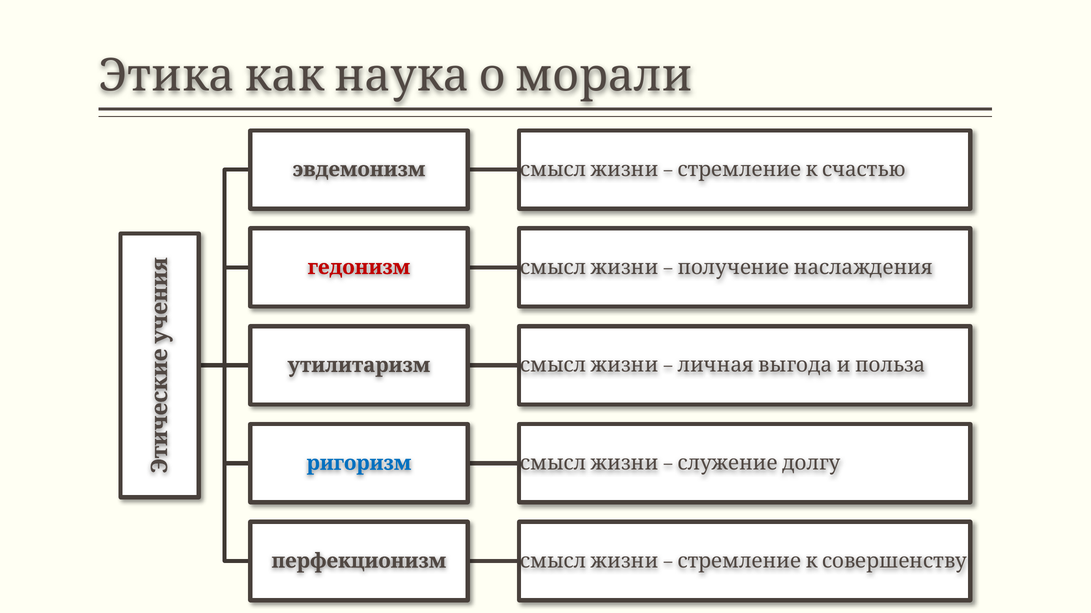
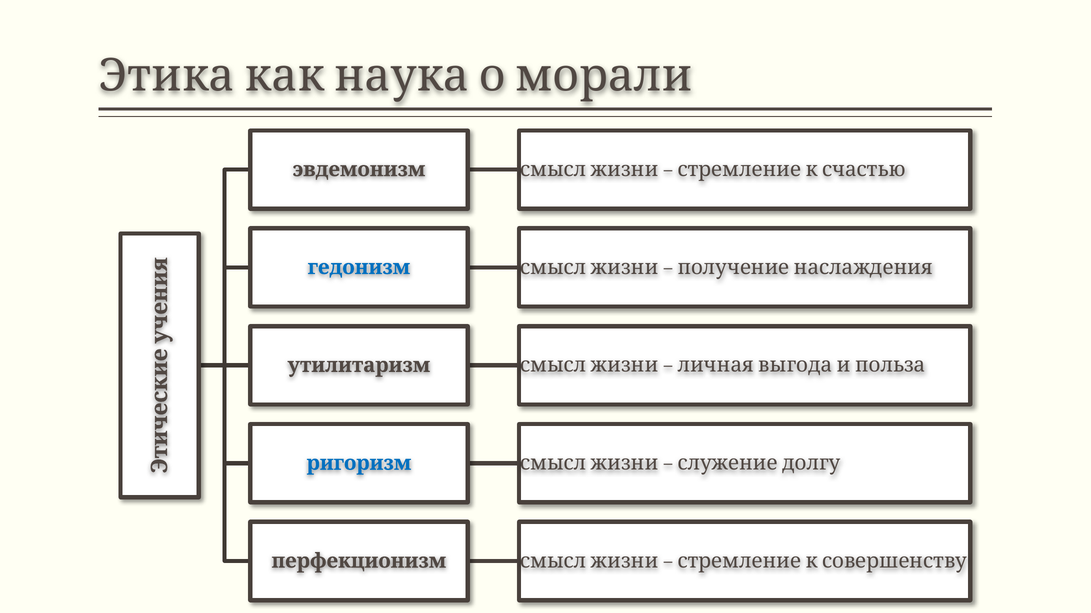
гедонизм colour: red -> blue
